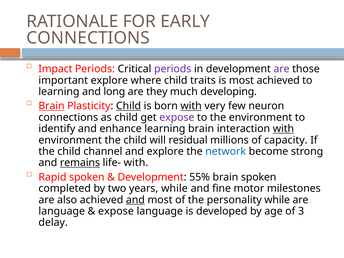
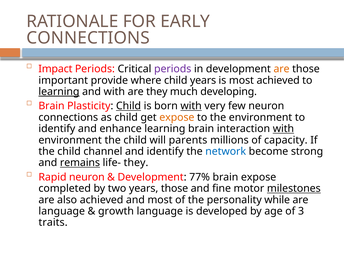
are at (282, 69) colour: purple -> orange
important explore: explore -> provide
child traits: traits -> years
learning at (59, 92) underline: none -> present
and long: long -> with
Brain at (51, 106) underline: present -> none
expose at (177, 117) colour: purple -> orange
residual: residual -> parents
and explore: explore -> identify
life- with: with -> they
Rapid spoken: spoken -> neuron
55%: 55% -> 77%
brain spoken: spoken -> expose
years while: while -> those
milestones underline: none -> present
and at (135, 200) underline: present -> none
expose at (116, 211): expose -> growth
delay: delay -> traits
